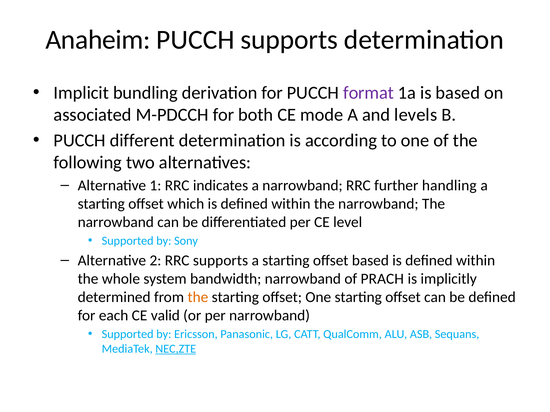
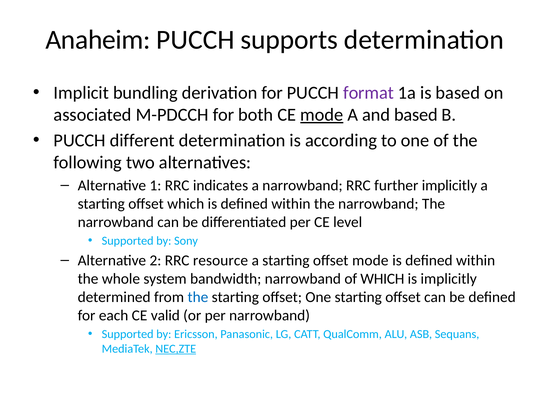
mode at (322, 115) underline: none -> present
and levels: levels -> based
further handling: handling -> implicitly
RRC supports: supports -> resource
offset based: based -> mode
of PRACH: PRACH -> WHICH
the at (198, 297) colour: orange -> blue
